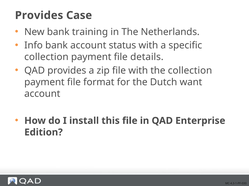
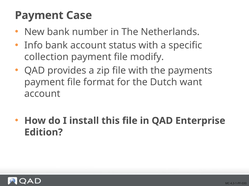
Provides at (39, 15): Provides -> Payment
training: training -> number
details: details -> modify
the collection: collection -> payments
